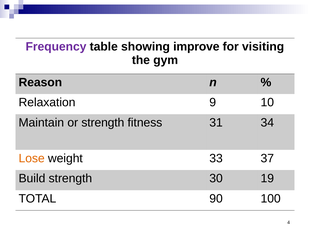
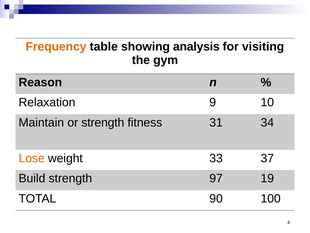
Frequency colour: purple -> orange
improve: improve -> analysis
30: 30 -> 97
